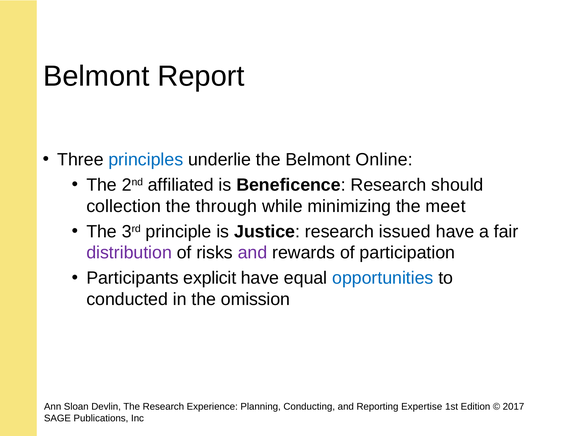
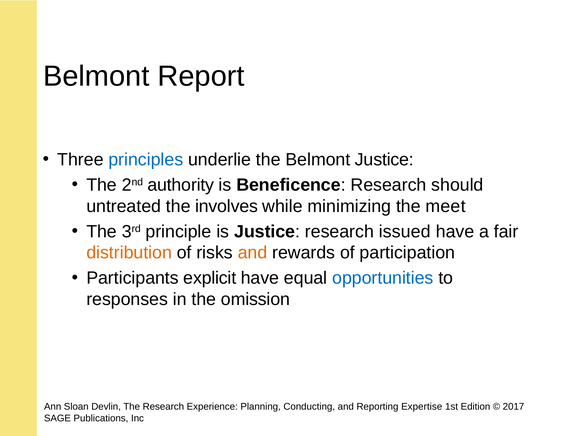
Belmont Online: Online -> Justice
affiliated: affiliated -> authority
collection: collection -> untreated
through: through -> involves
distribution colour: purple -> orange
and at (253, 253) colour: purple -> orange
conducted: conducted -> responses
